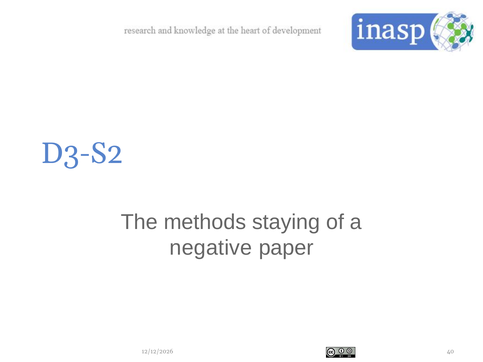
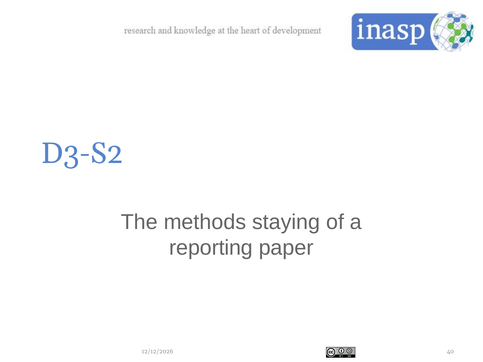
negative: negative -> reporting
